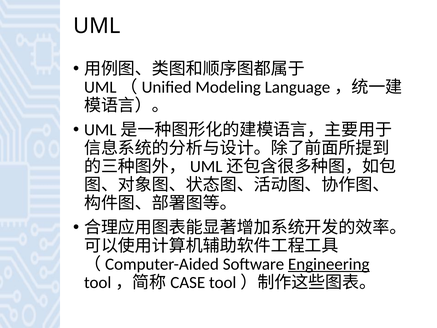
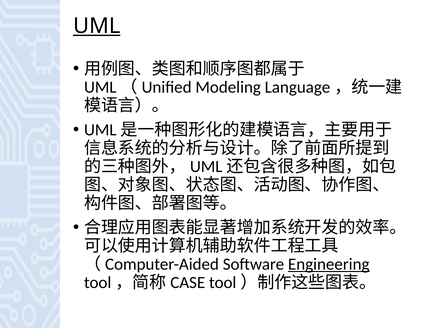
UML underline: none -> present
